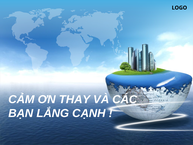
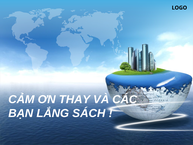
CẠNH: CẠNH -> SÁCH
